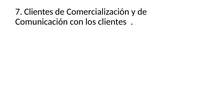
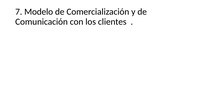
7 Clientes: Clientes -> Modelo
